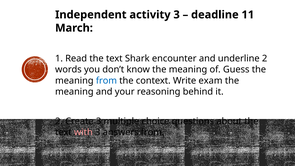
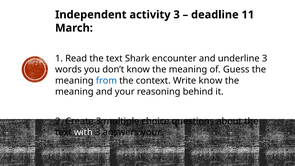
underline 2: 2 -> 3
Write exam: exam -> know
with colour: pink -> white
answers from: from -> your
